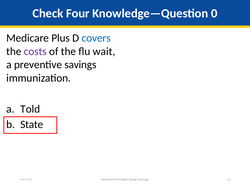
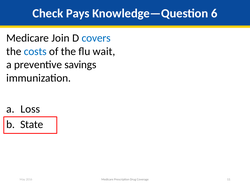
Four: Four -> Pays
0: 0 -> 6
Plus: Plus -> Join
costs colour: purple -> blue
Told: Told -> Loss
